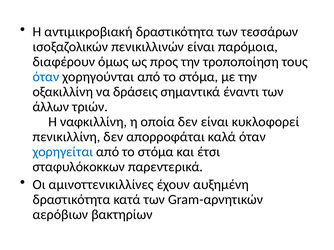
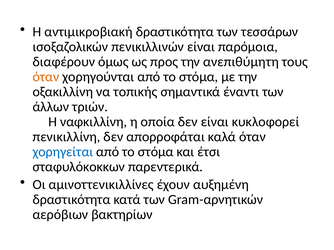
τροποποίηση: τροποποίηση -> ανεπιθύμητη
όταν at (46, 77) colour: blue -> orange
δράσεις: δράσεις -> τοπικής
